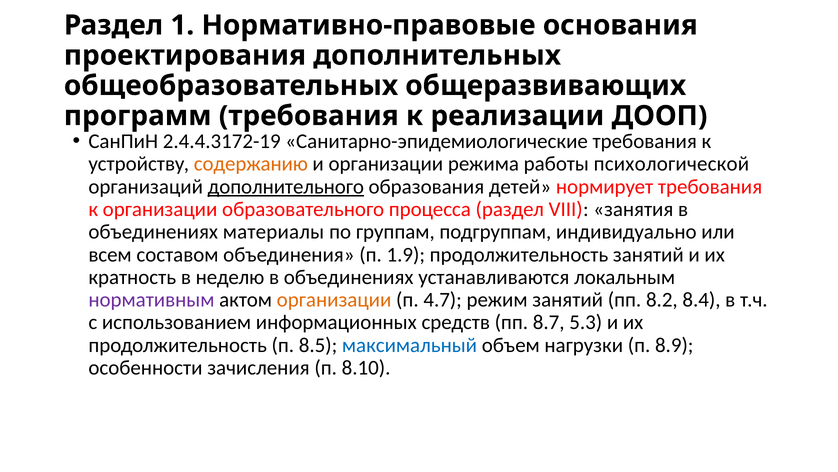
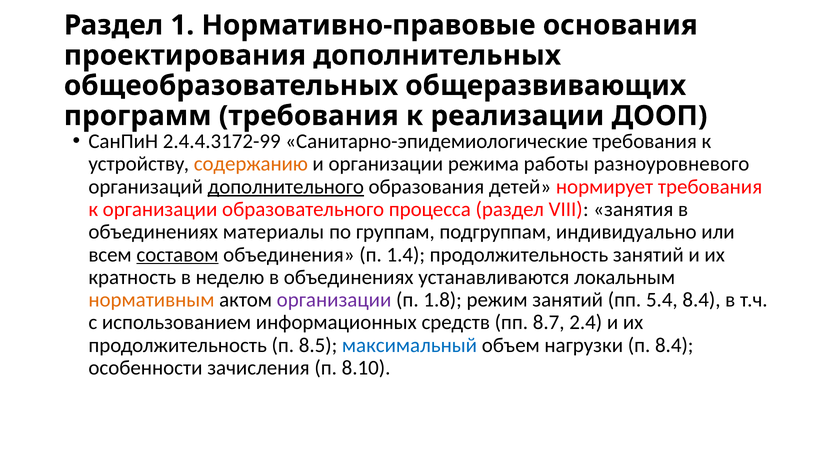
2.4.4.3172-19: 2.4.4.3172-19 -> 2.4.4.3172-99
психологической: психологической -> разноуровневого
составом underline: none -> present
1.9: 1.9 -> 1.4
нормативным colour: purple -> orange
организации at (334, 299) colour: orange -> purple
4.7: 4.7 -> 1.8
8.2: 8.2 -> 5.4
5.3: 5.3 -> 2.4
п 8.9: 8.9 -> 8.4
